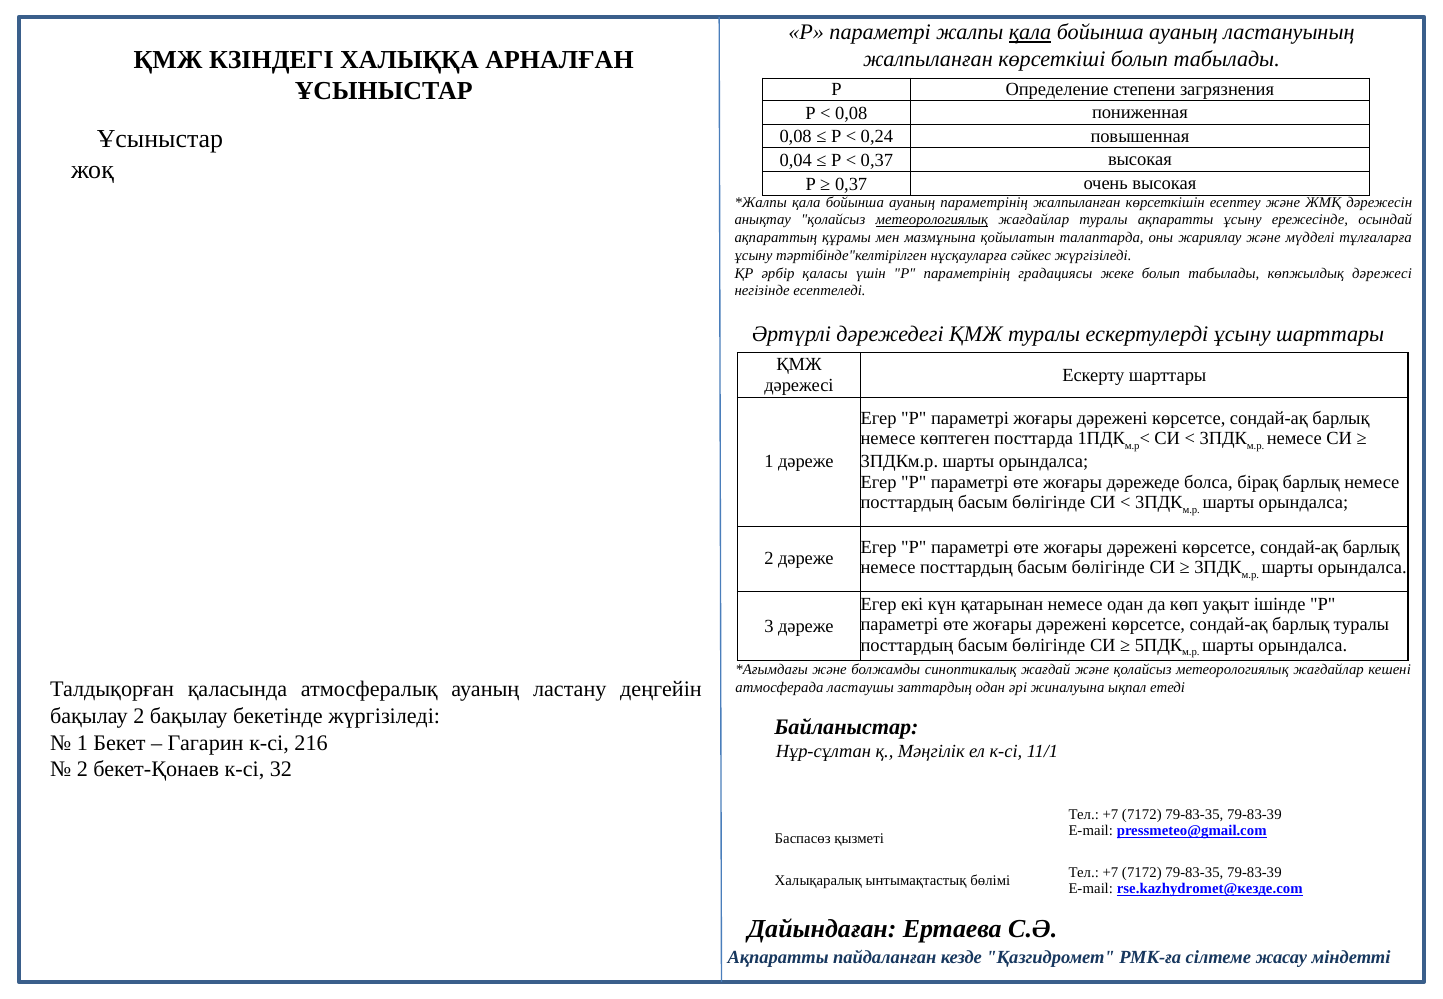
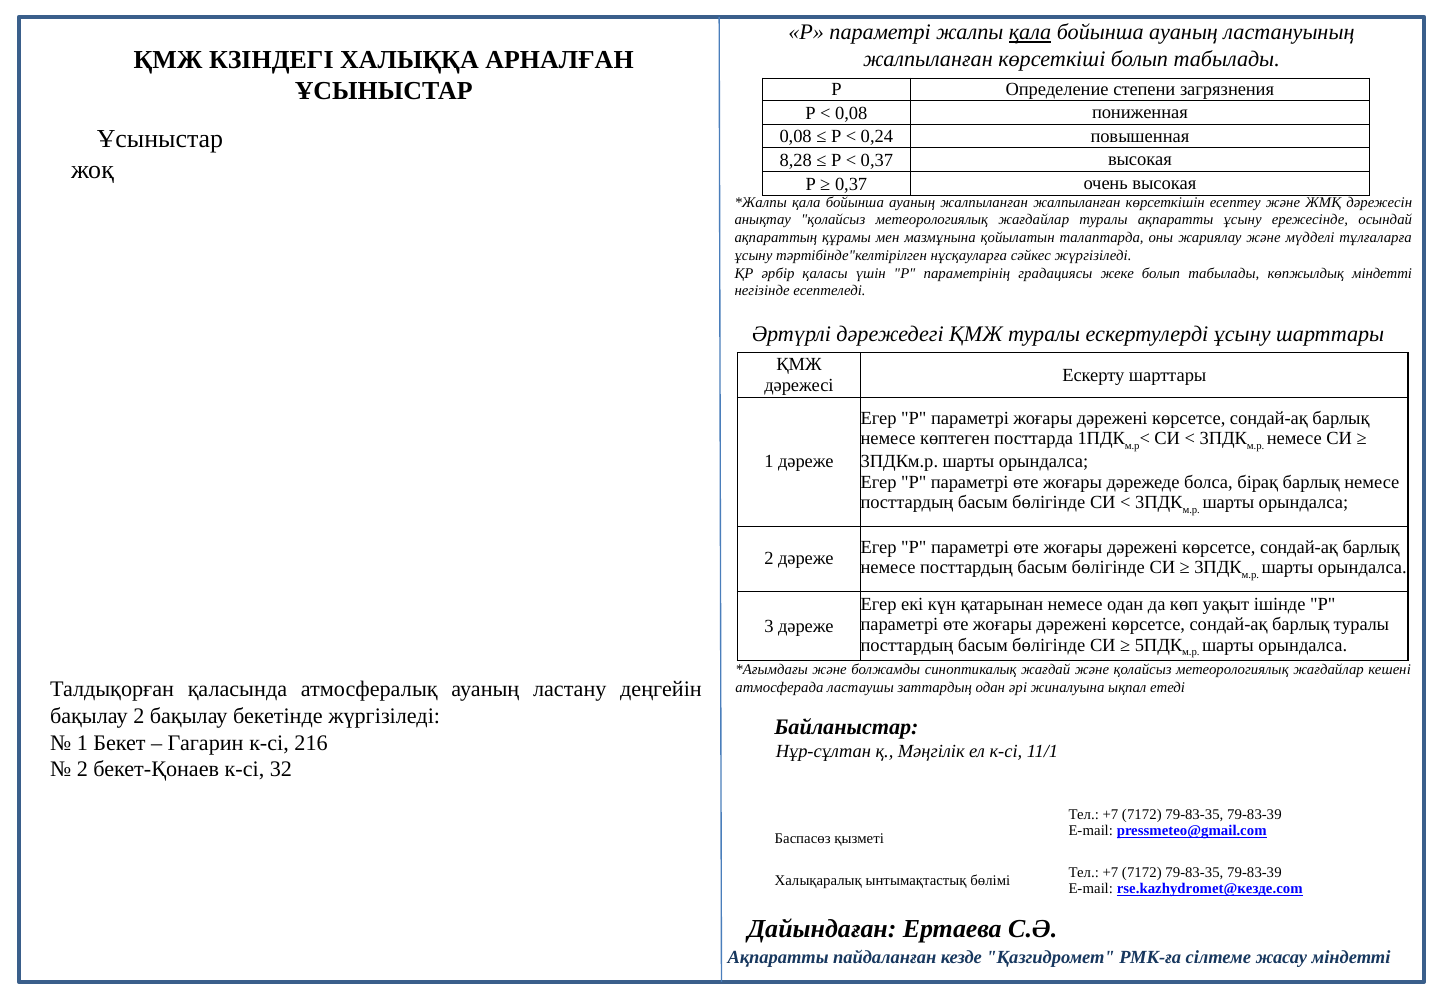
0,04: 0,04 -> 8,28
ауаның параметрінің: параметрінің -> жалпыланған
метеорологиялық at (932, 220) underline: present -> none
көпжылдық дәрежесі: дәрежесі -> міндетті
